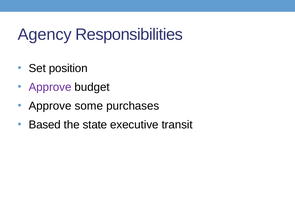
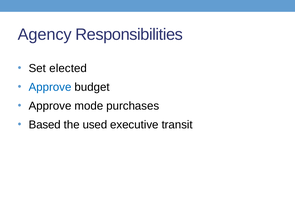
position: position -> elected
Approve at (50, 87) colour: purple -> blue
some: some -> mode
state: state -> used
